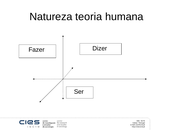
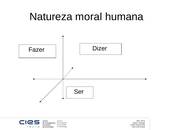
teoria: teoria -> moral
